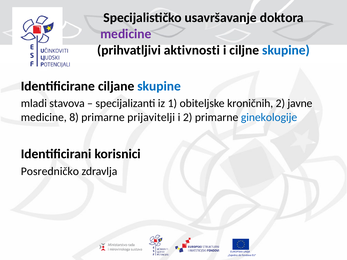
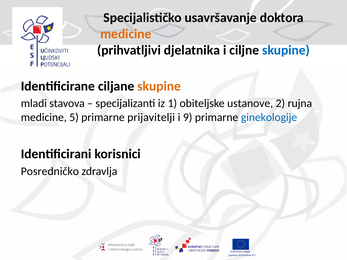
medicine at (126, 34) colour: purple -> orange
aktivnosti: aktivnosti -> djelatnika
skupine at (159, 86) colour: blue -> orange
kroničnih: kroničnih -> ustanove
javne: javne -> rujna
8: 8 -> 5
i 2: 2 -> 9
